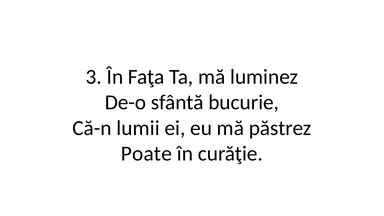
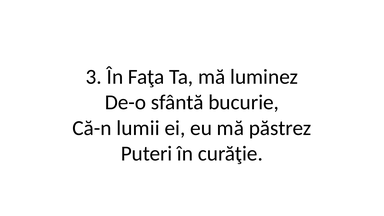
Poate: Poate -> Puteri
